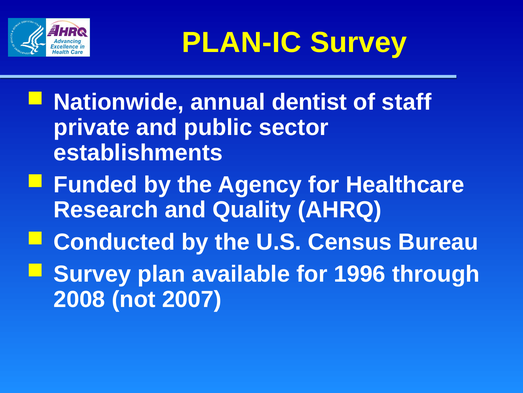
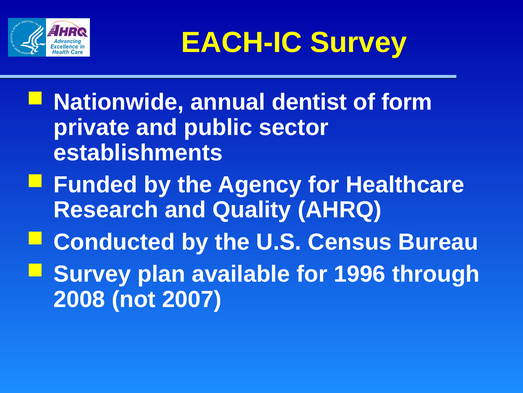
PLAN-IC: PLAN-IC -> EACH-IC
staff: staff -> form
